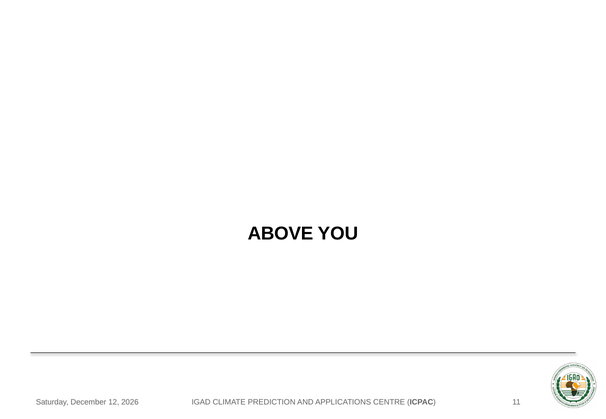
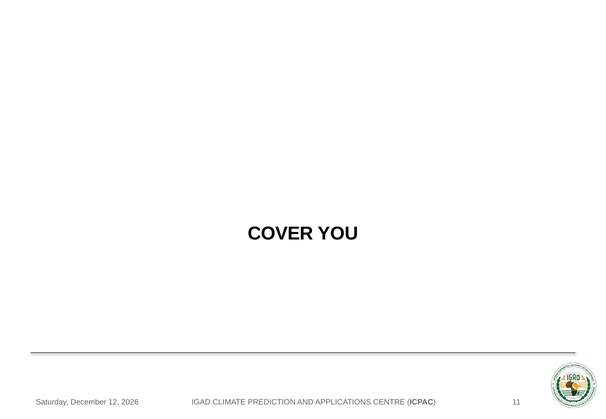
ABOVE: ABOVE -> COVER
